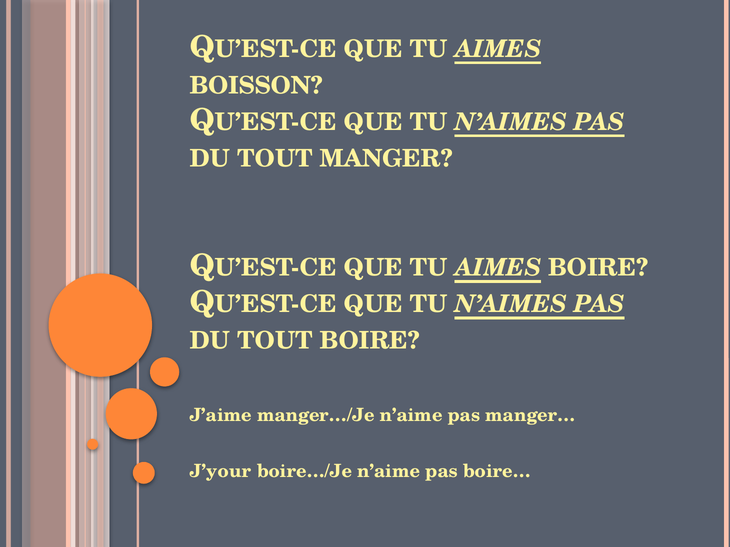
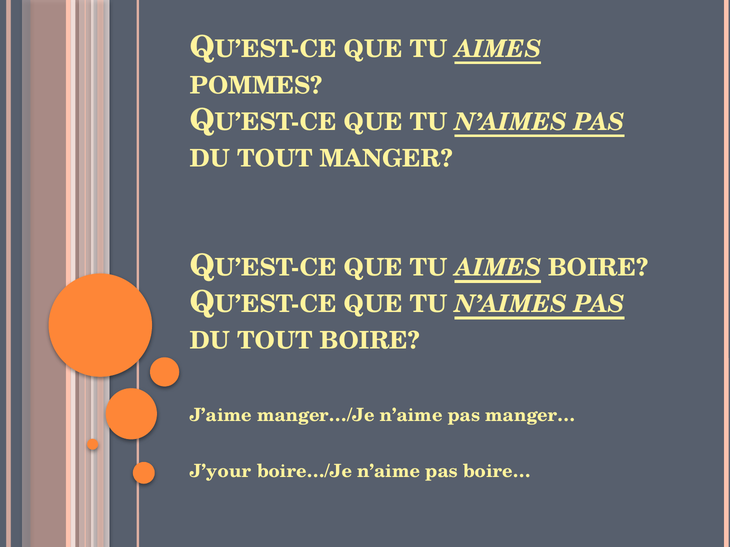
BOISSON: BOISSON -> POMMES
